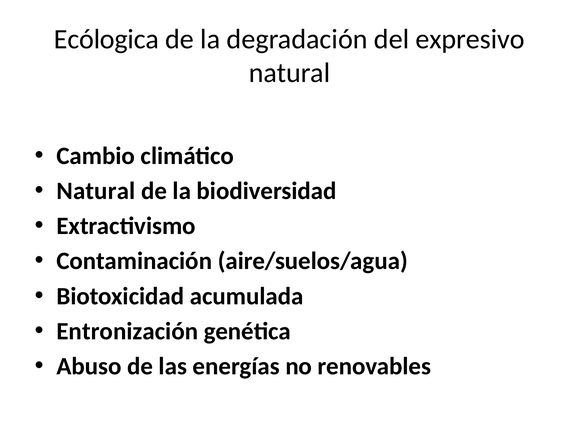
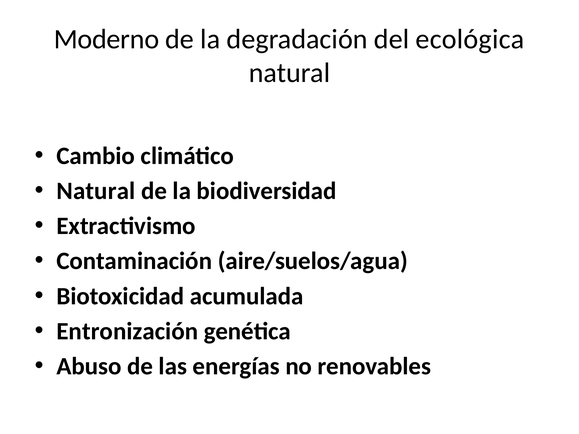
Ecólogica: Ecólogica -> Moderno
expresivo: expresivo -> ecológica
